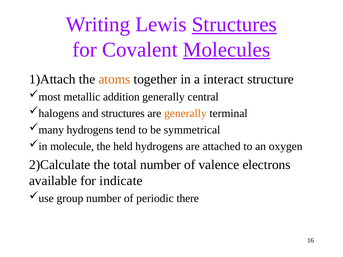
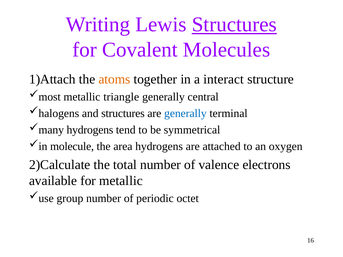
Molecules underline: present -> none
addition: addition -> triangle
generally at (185, 113) colour: orange -> blue
held: held -> area
for indicate: indicate -> metallic
there: there -> octet
